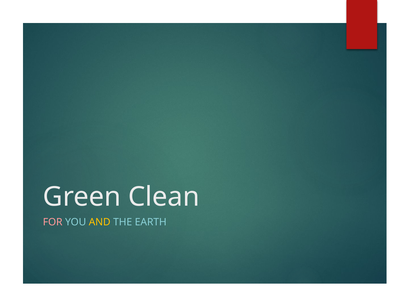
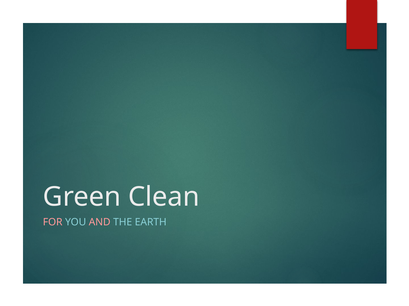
AND colour: yellow -> pink
